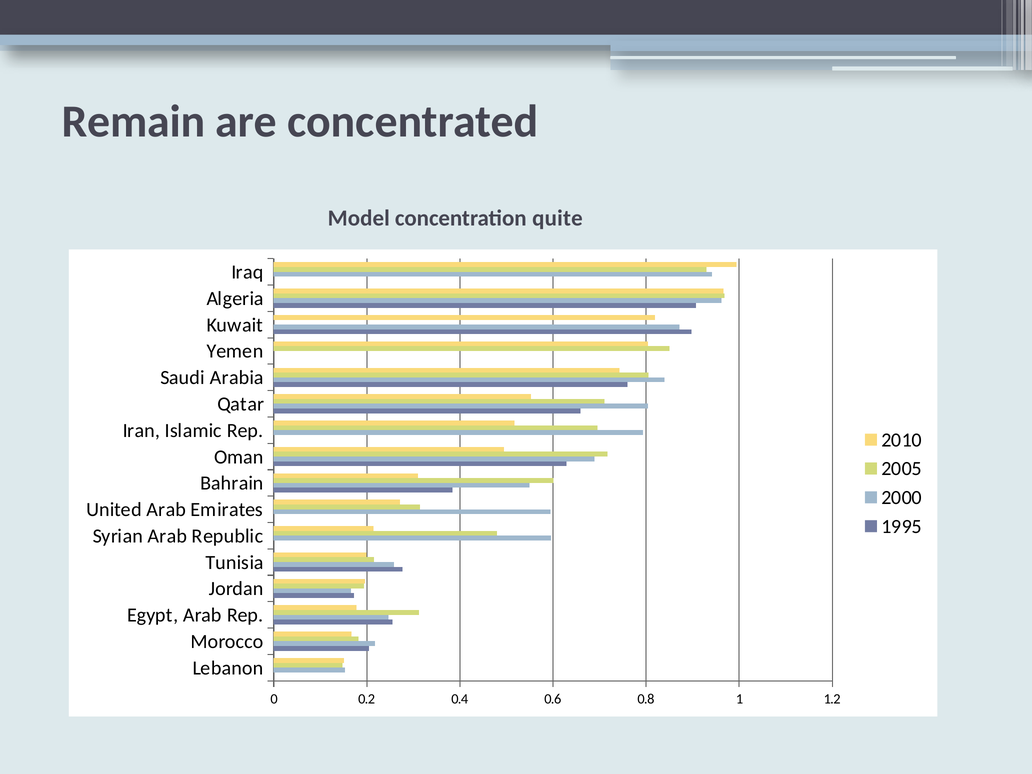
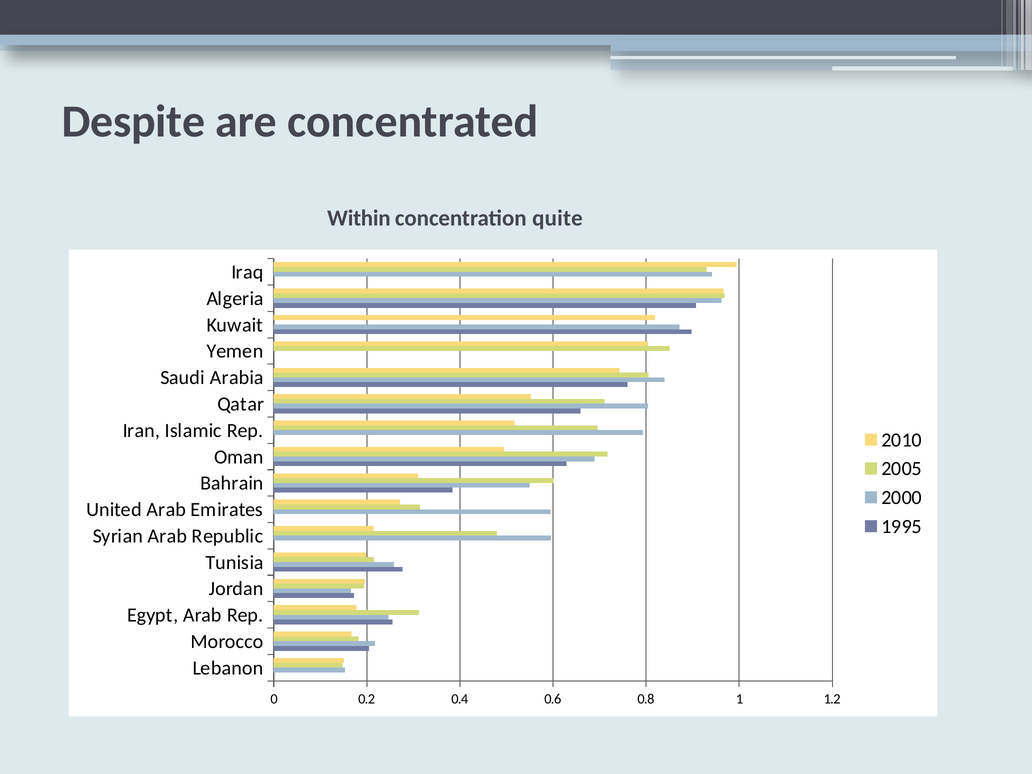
Remain: Remain -> Despite
Model: Model -> Within
